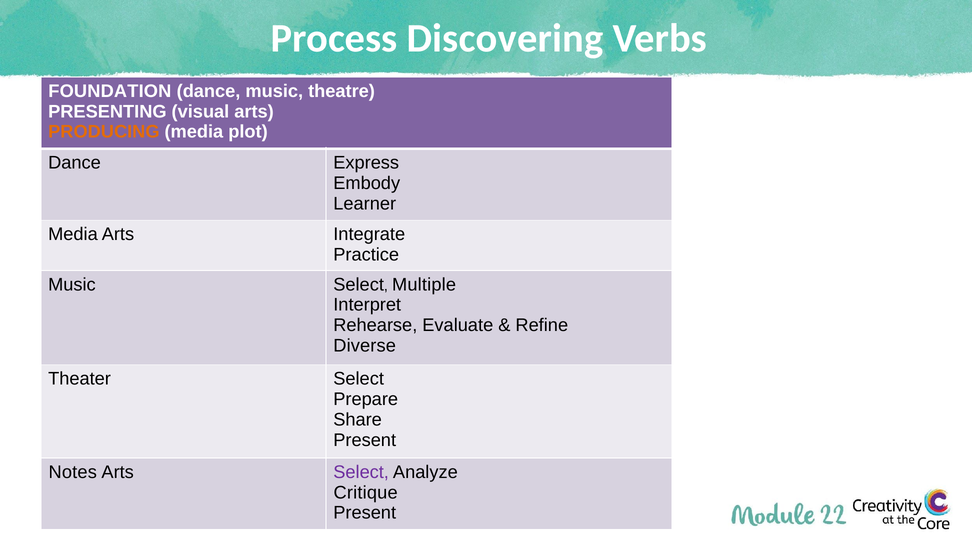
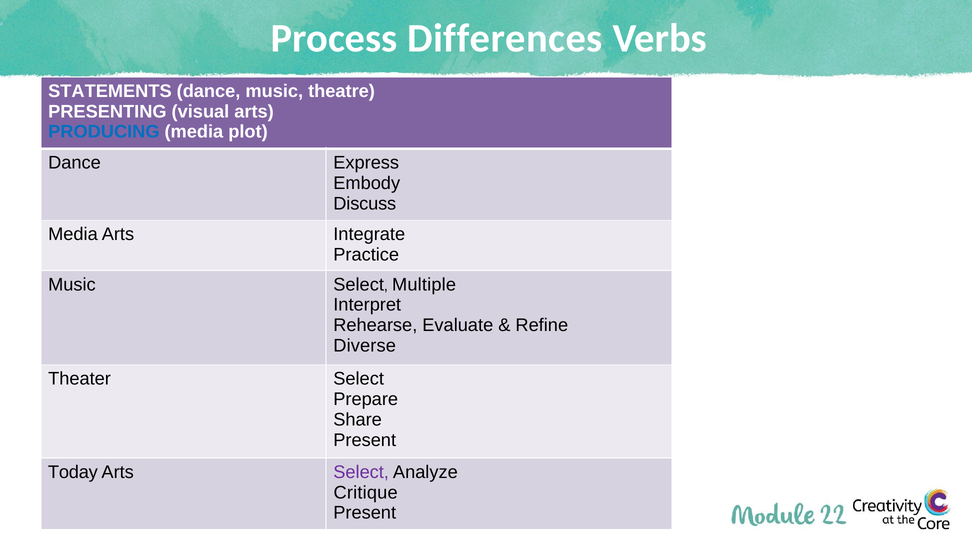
Discovering: Discovering -> Differences
FOUNDATION: FOUNDATION -> STATEMENTS
PRODUCING colour: orange -> blue
Learner: Learner -> Discuss
Notes: Notes -> Today
